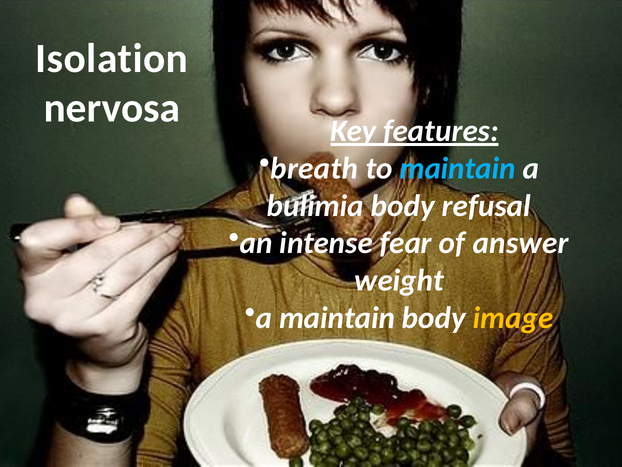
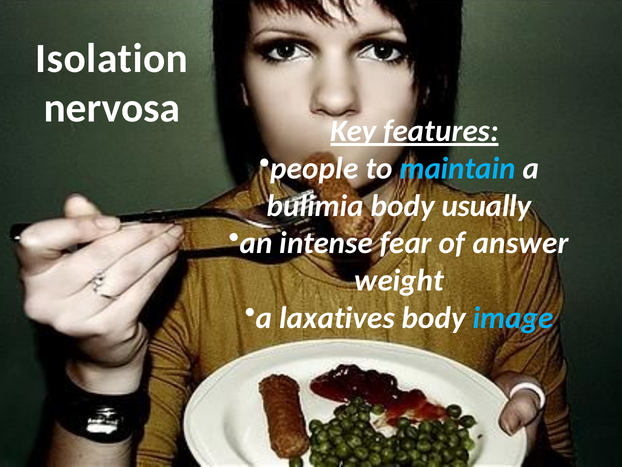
breath: breath -> people
refusal: refusal -> usually
a maintain: maintain -> laxatives
image colour: yellow -> light blue
